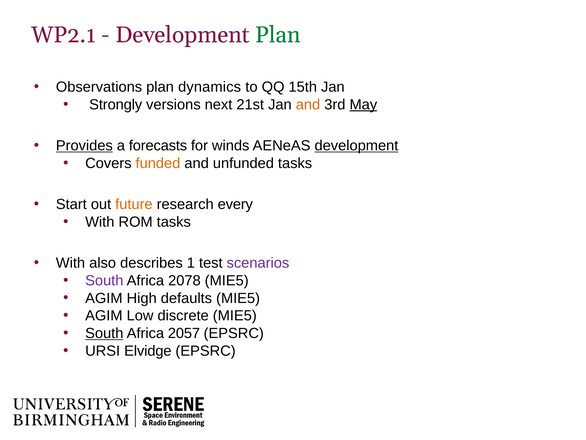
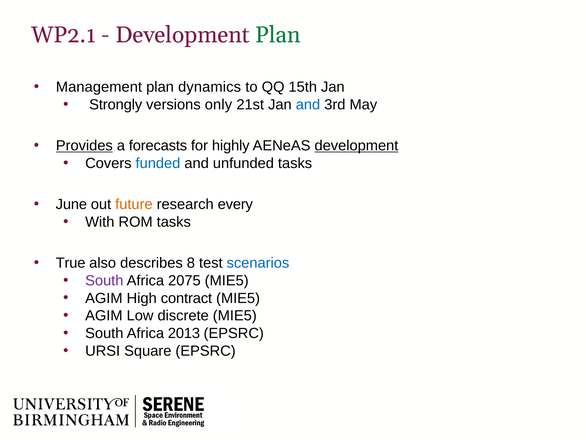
Observations: Observations -> Management
next: next -> only
and at (308, 104) colour: orange -> blue
May underline: present -> none
winds: winds -> highly
funded colour: orange -> blue
Start: Start -> June
With at (71, 263): With -> True
1: 1 -> 8
scenarios colour: purple -> blue
2078: 2078 -> 2075
defaults: defaults -> contract
South at (104, 333) underline: present -> none
2057: 2057 -> 2013
Elvidge: Elvidge -> Square
